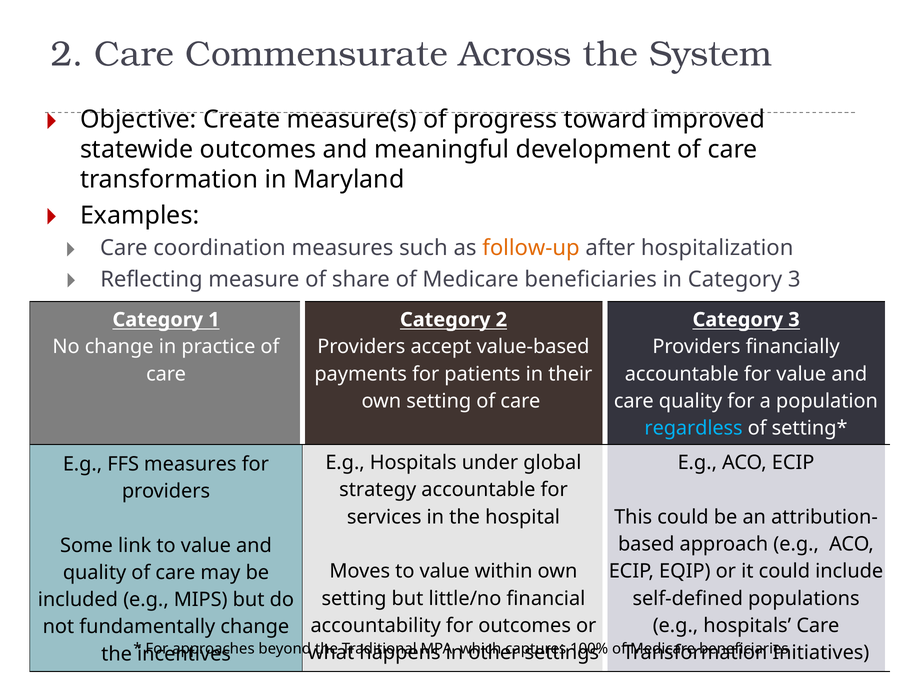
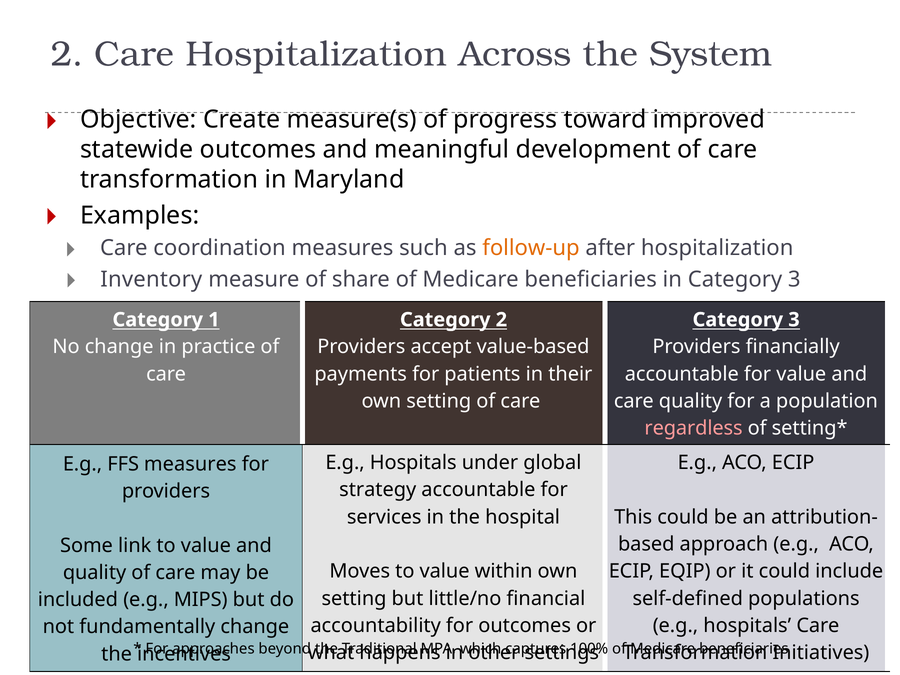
Care Commensurate: Commensurate -> Hospitalization
Reflecting: Reflecting -> Inventory
regardless colour: light blue -> pink
